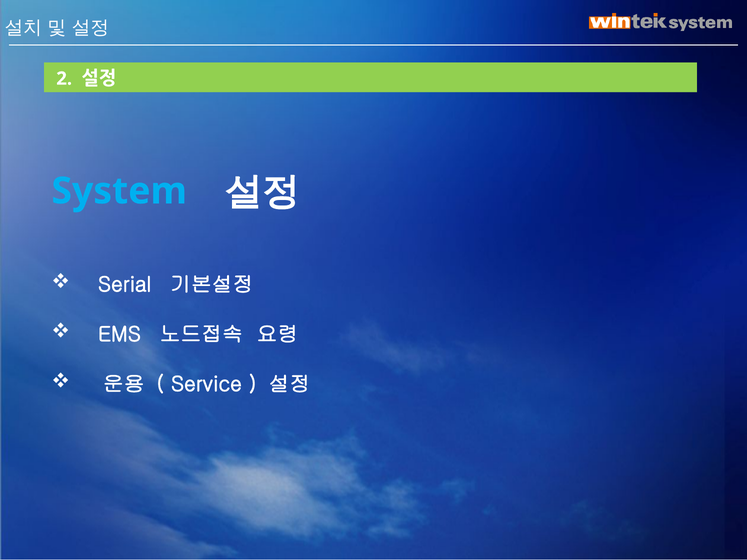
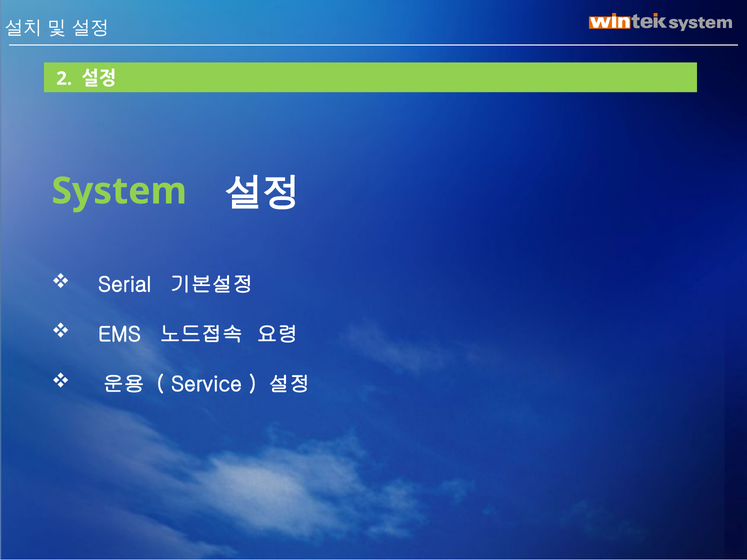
System colour: light blue -> light green
